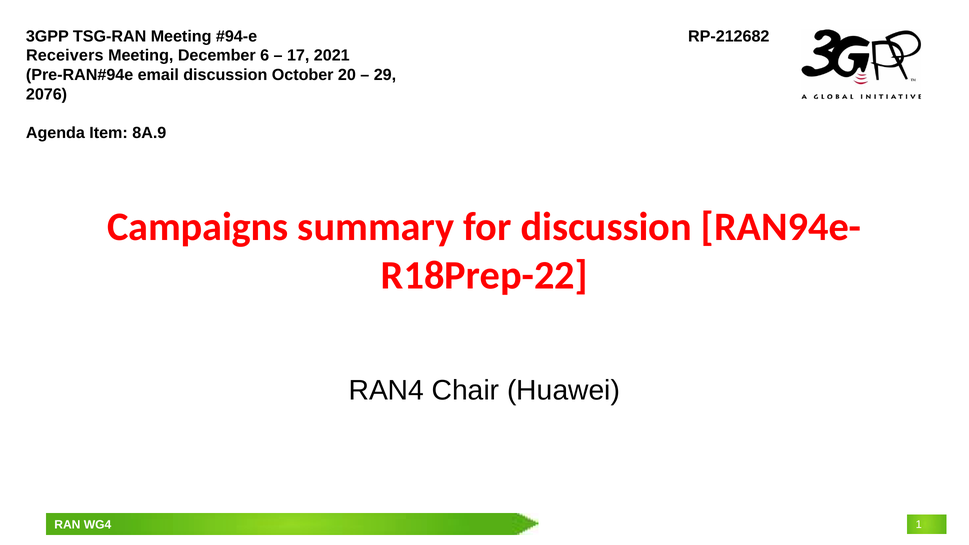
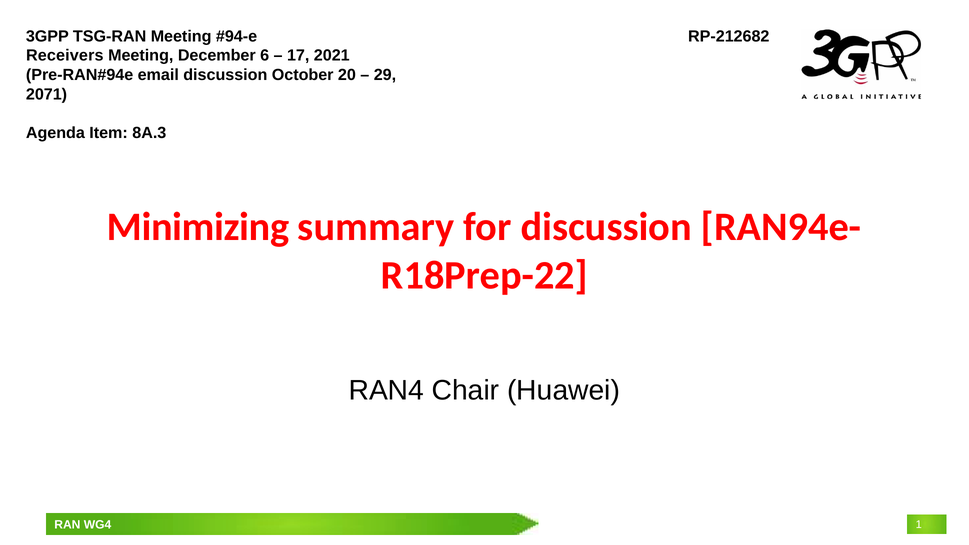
2076: 2076 -> 2071
8A.9: 8A.9 -> 8A.3
Campaigns: Campaigns -> Minimizing
